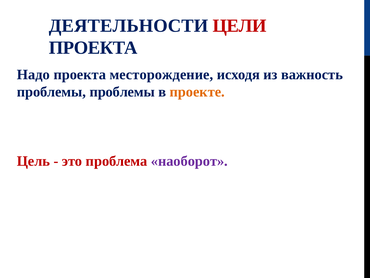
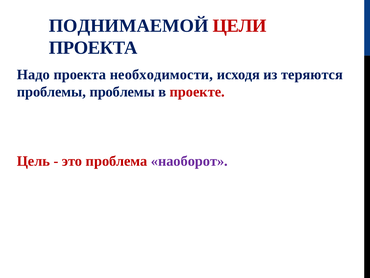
ДЕЯТЕЛЬНОСТИ: ДЕЯТЕЛЬНОСТИ -> ПОДНИМАЕМОЙ
месторождение: месторождение -> необходимости
важность: важность -> теряются
проекте colour: orange -> red
